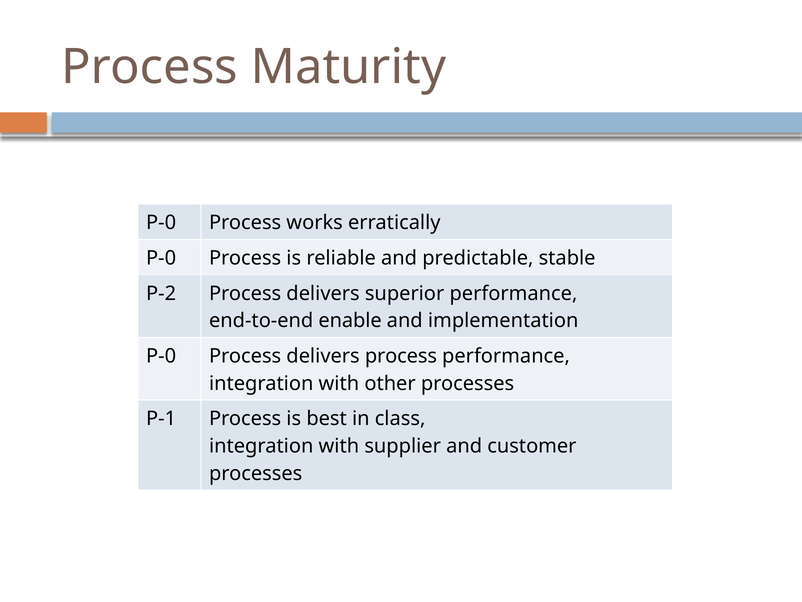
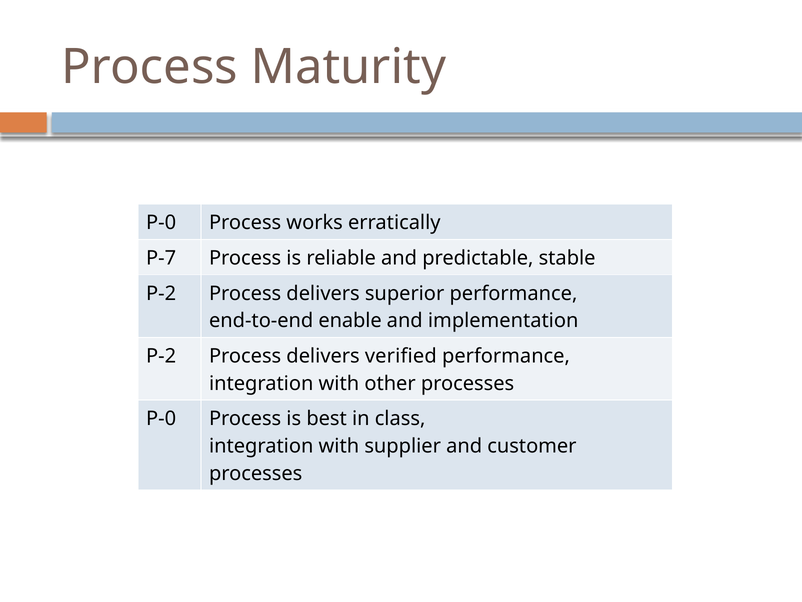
P-0 at (161, 258): P-0 -> P-7
P-0 at (161, 356): P-0 -> P-2
delivers process: process -> verified
P-1 at (161, 419): P-1 -> P-0
